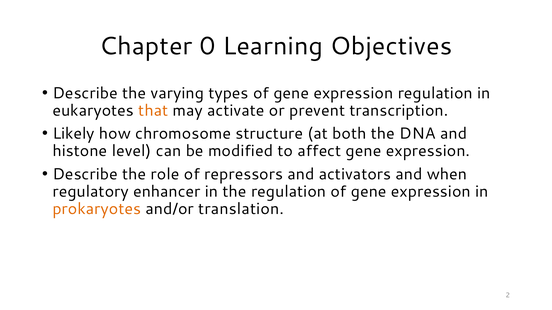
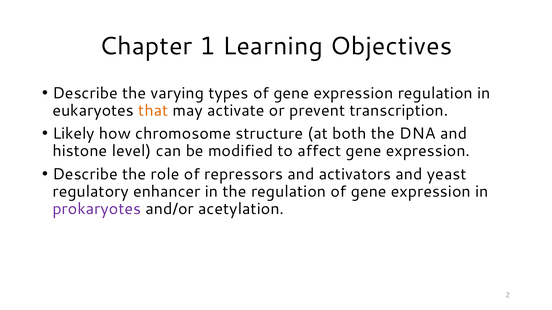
0: 0 -> 1
when: when -> yeast
prokaryotes colour: orange -> purple
translation: translation -> acetylation
